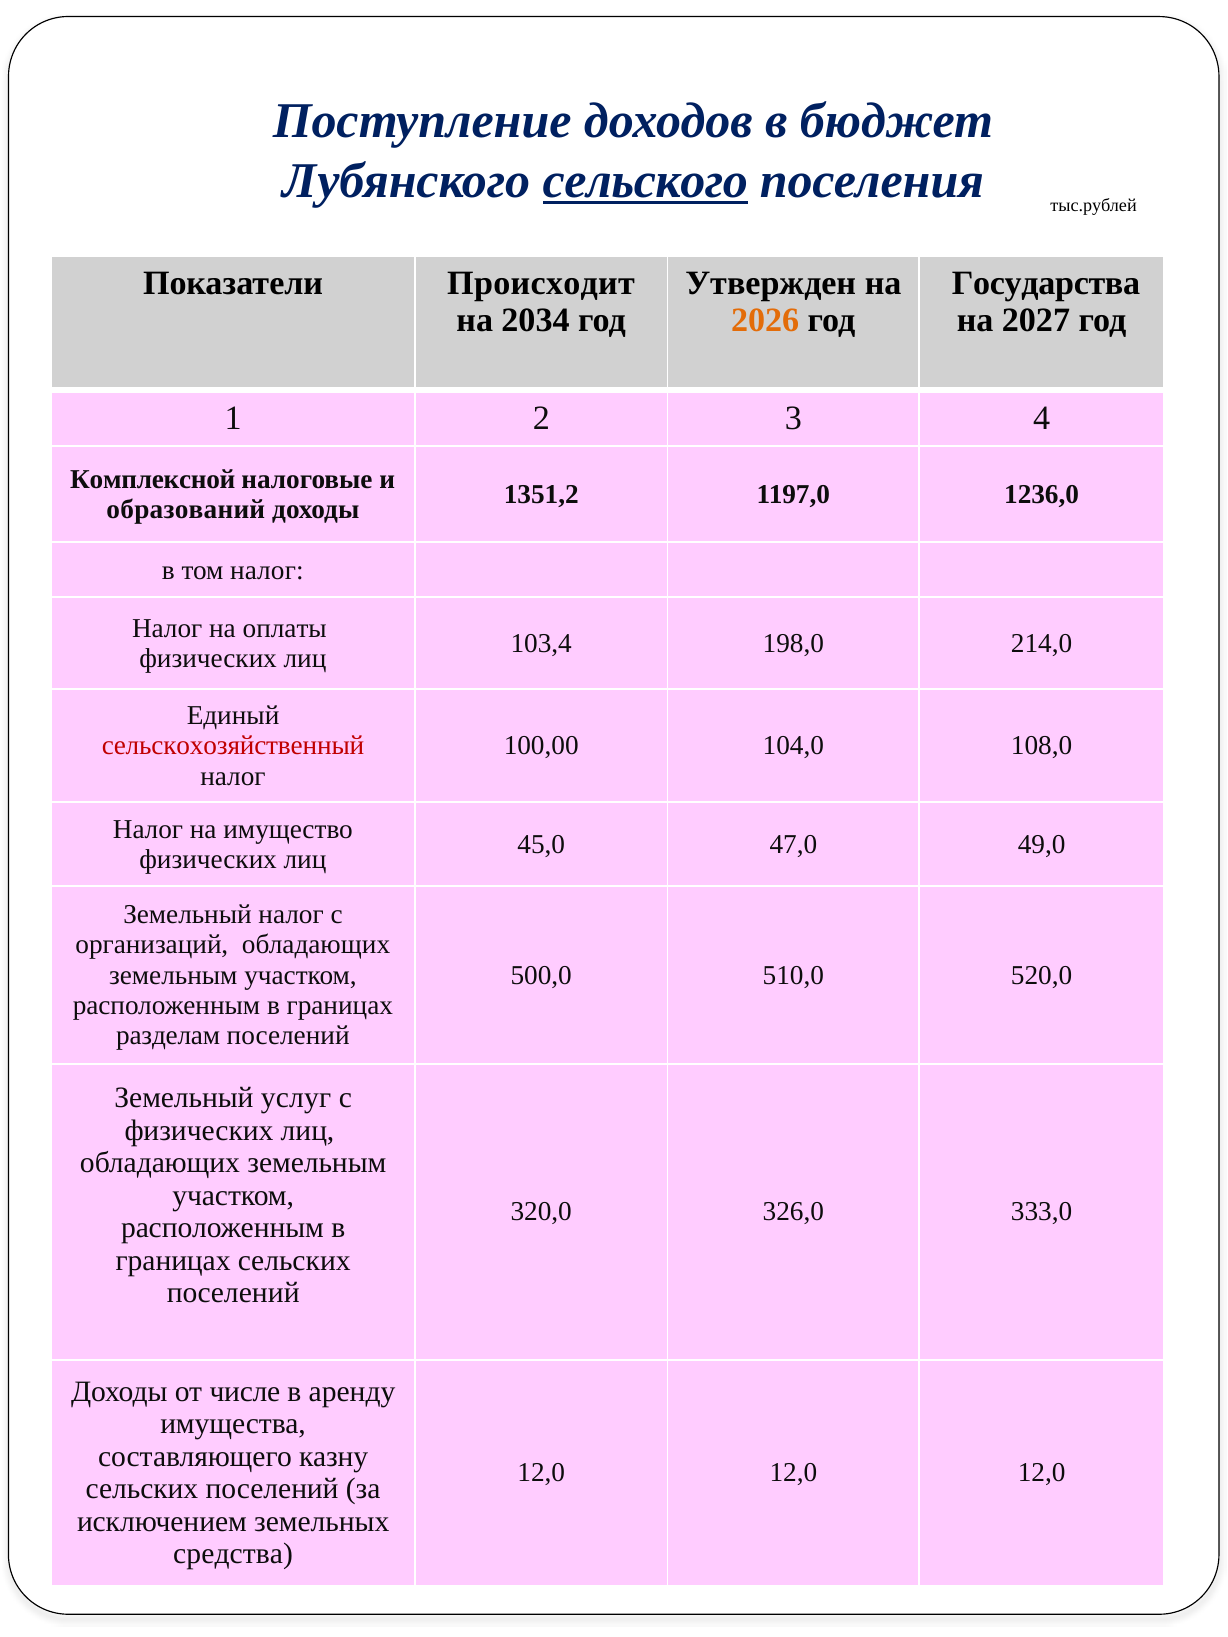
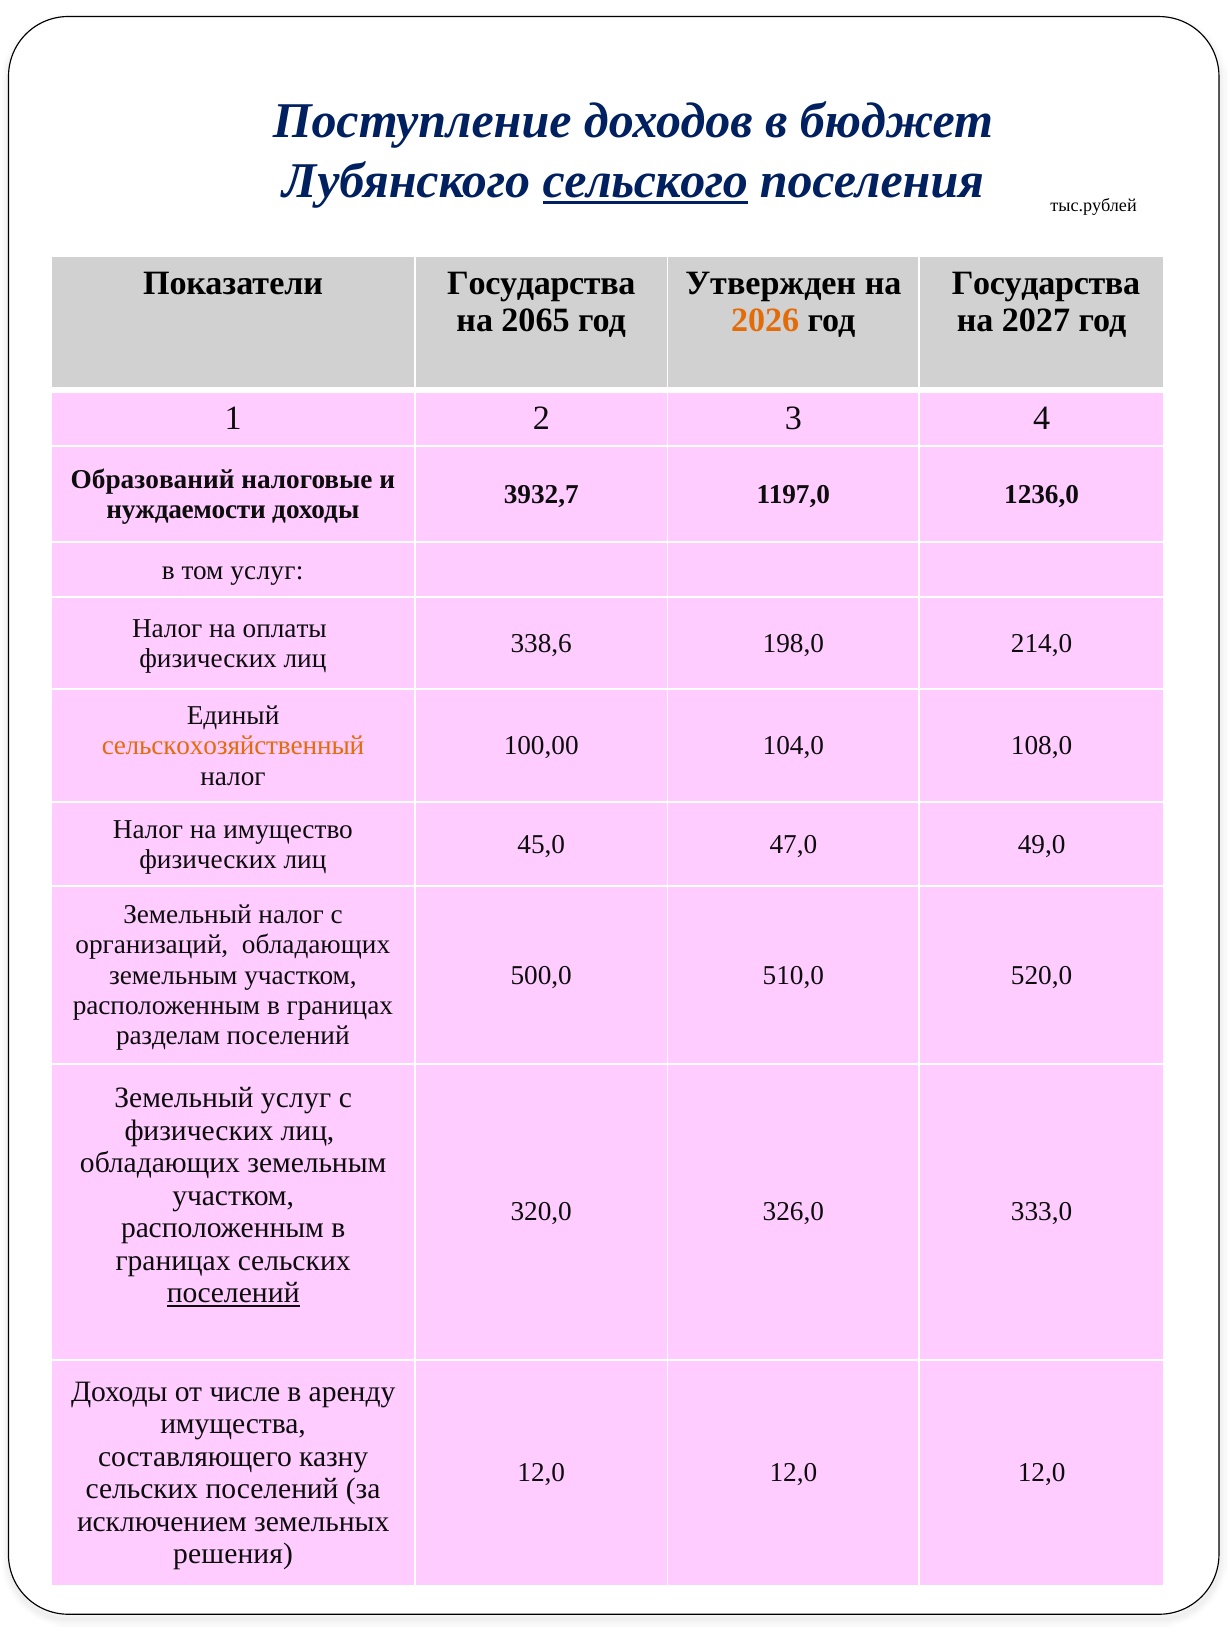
Показатели Происходит: Происходит -> Государства
2034: 2034 -> 2065
Комплексной: Комплексной -> Образований
1351,2: 1351,2 -> 3932,7
образований: образований -> нуждаемости
том налог: налог -> услуг
103,4: 103,4 -> 338,6
сельскохозяйственный colour: red -> orange
поселений at (233, 1293) underline: none -> present
средства: средства -> решения
